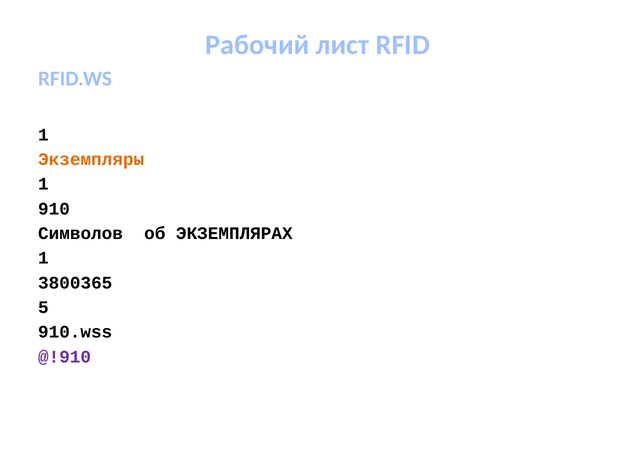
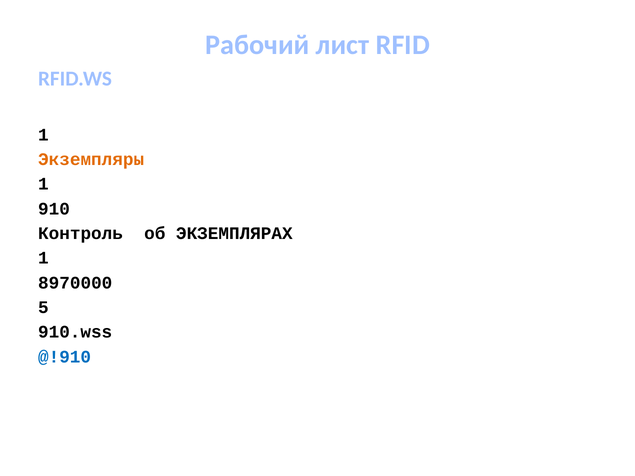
Символов: Символов -> Контроль
3800365: 3800365 -> 8970000
@!910 colour: purple -> blue
